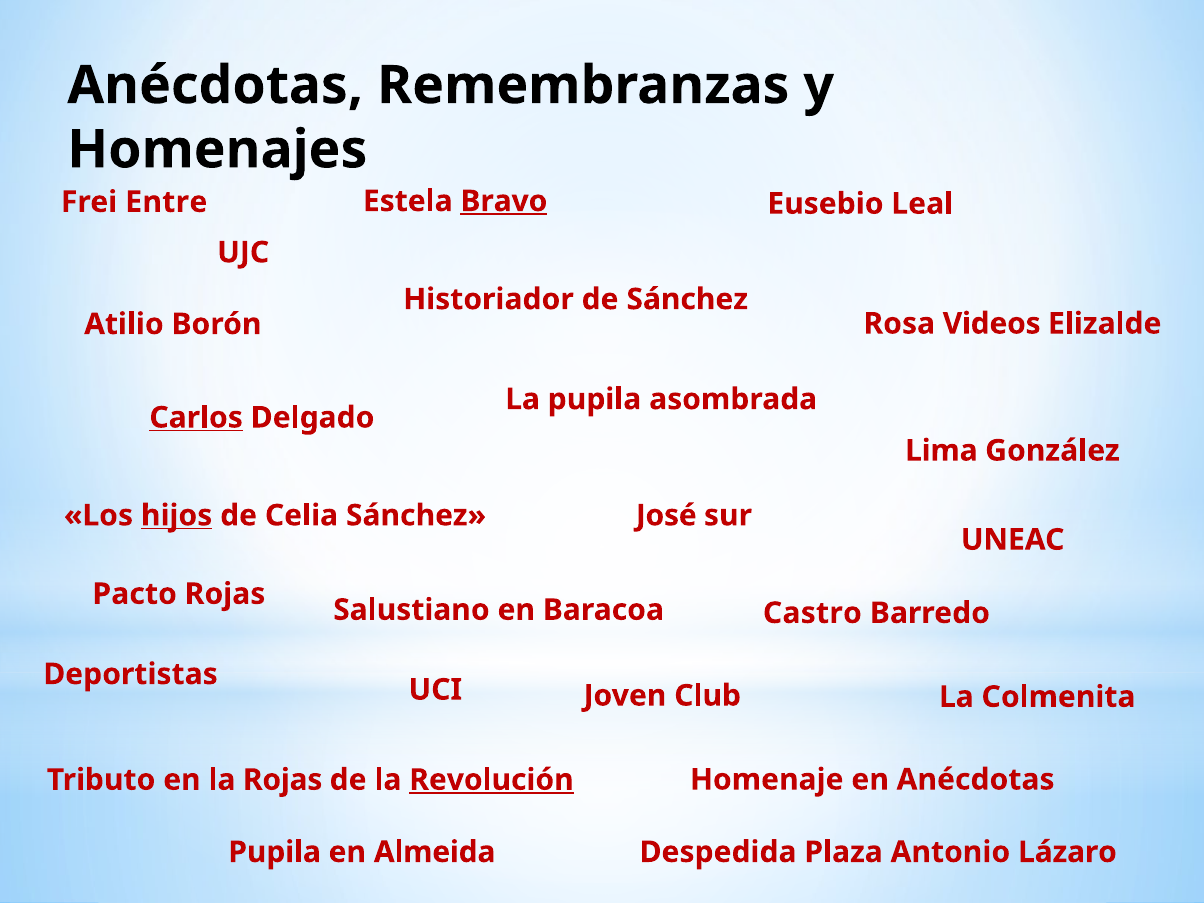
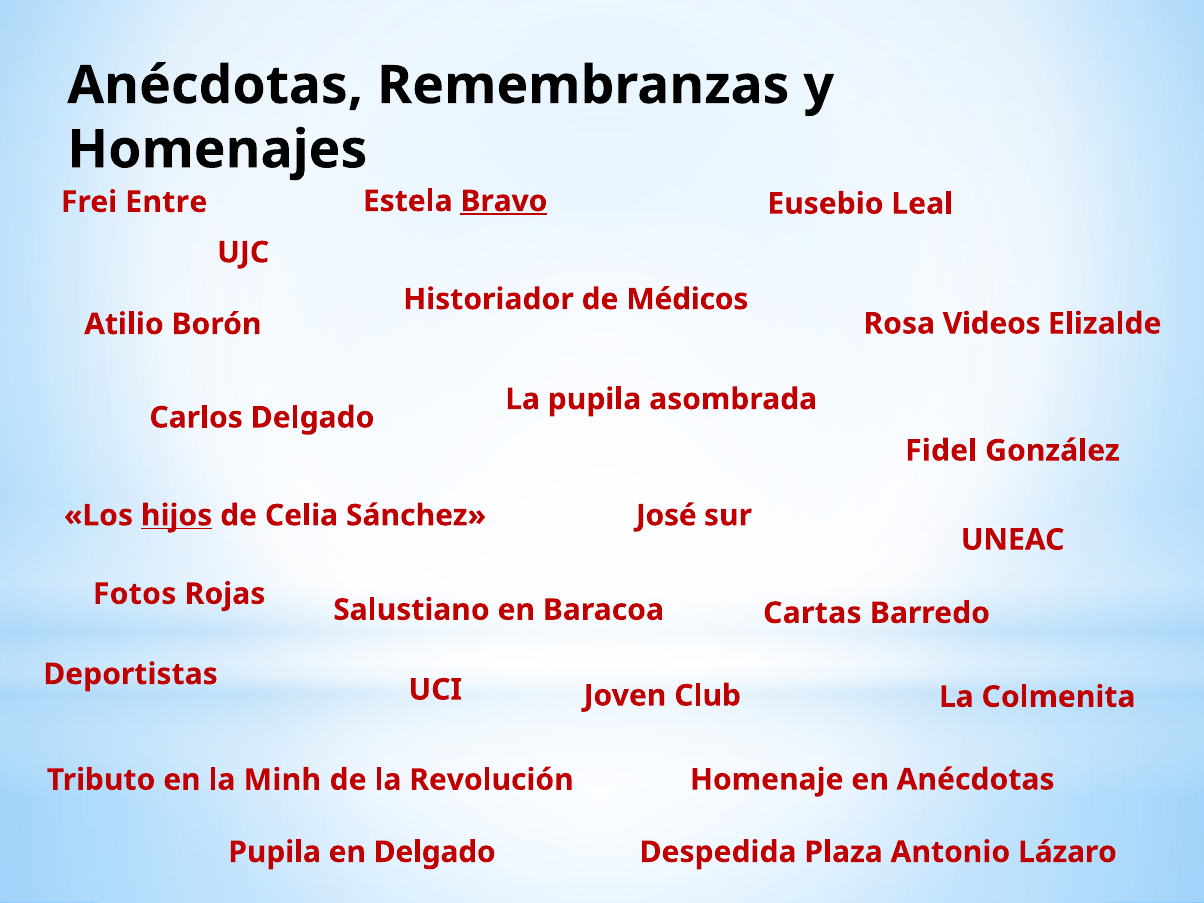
de Sánchez: Sánchez -> Médicos
Carlos underline: present -> none
Lima: Lima -> Fidel
Pacto: Pacto -> Fotos
Castro: Castro -> Cartas
la Rojas: Rojas -> Minh
Revolución underline: present -> none
en Almeida: Almeida -> Delgado
